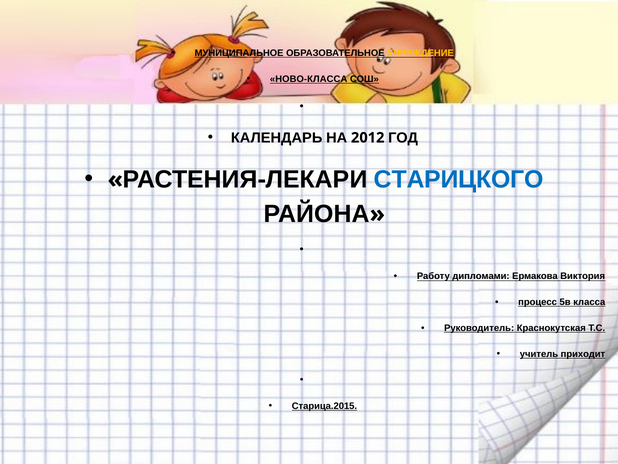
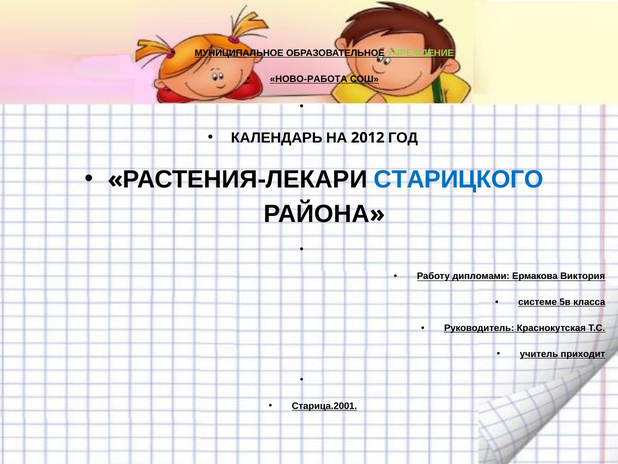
УЧРЕЖДЕНИЕ colour: yellow -> light green
НОВО-КЛАССА: НОВО-КЛАССА -> НОВО-РАБОТА
процесс: процесс -> системе
Старица.2015: Старица.2015 -> Старица.2001
